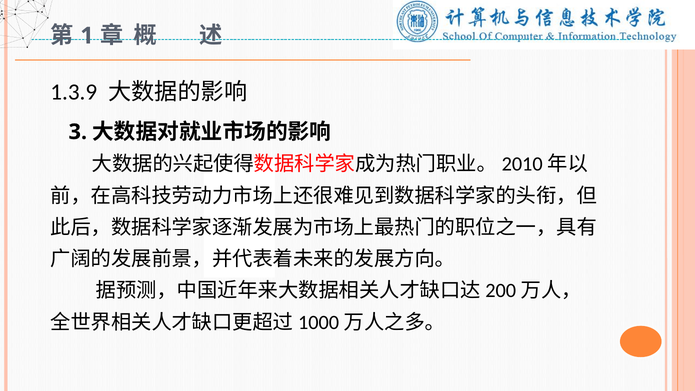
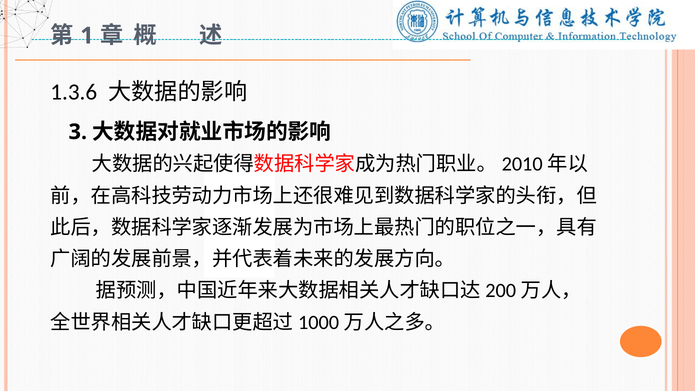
1.3.9: 1.3.9 -> 1.3.6
